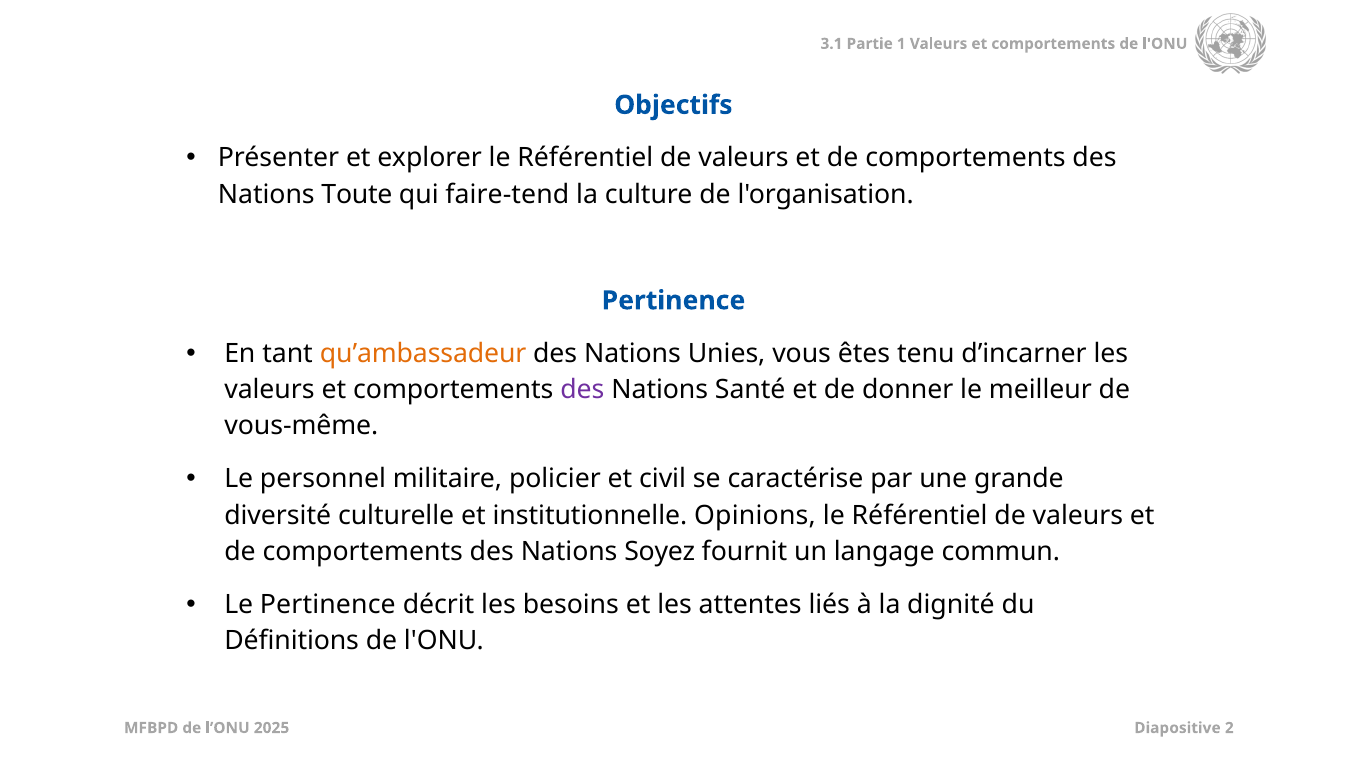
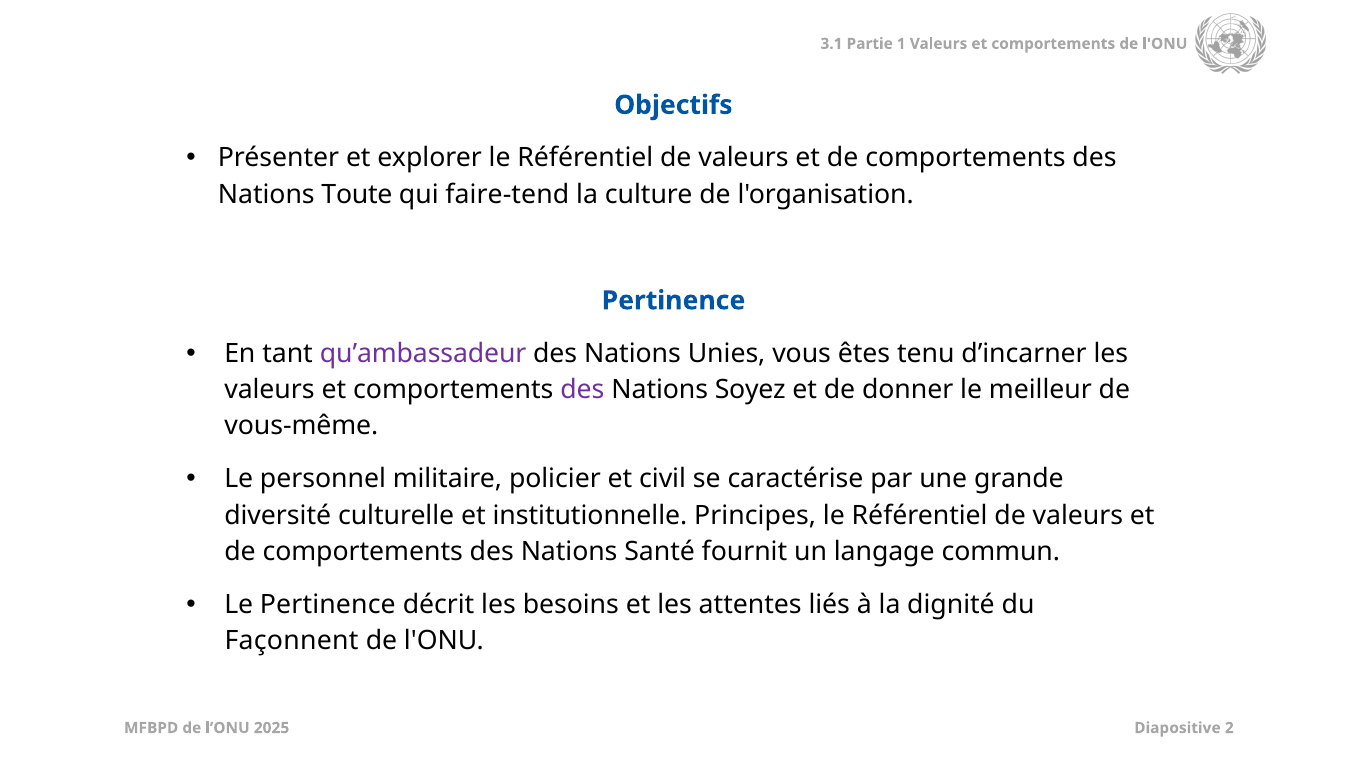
qu’ambassadeur colour: orange -> purple
Santé: Santé -> Soyez
Opinions: Opinions -> Principes
Soyez: Soyez -> Santé
Définitions: Définitions -> Façonnent
